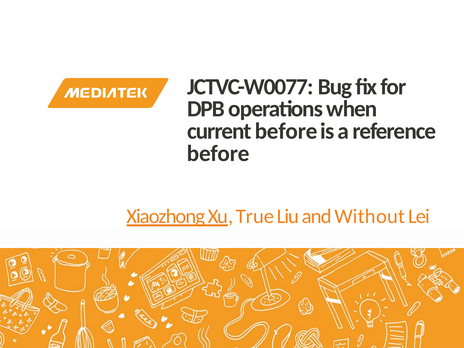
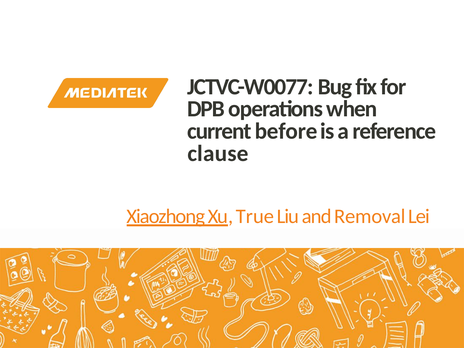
before at (218, 154): before -> clause
Without: Without -> Removal
